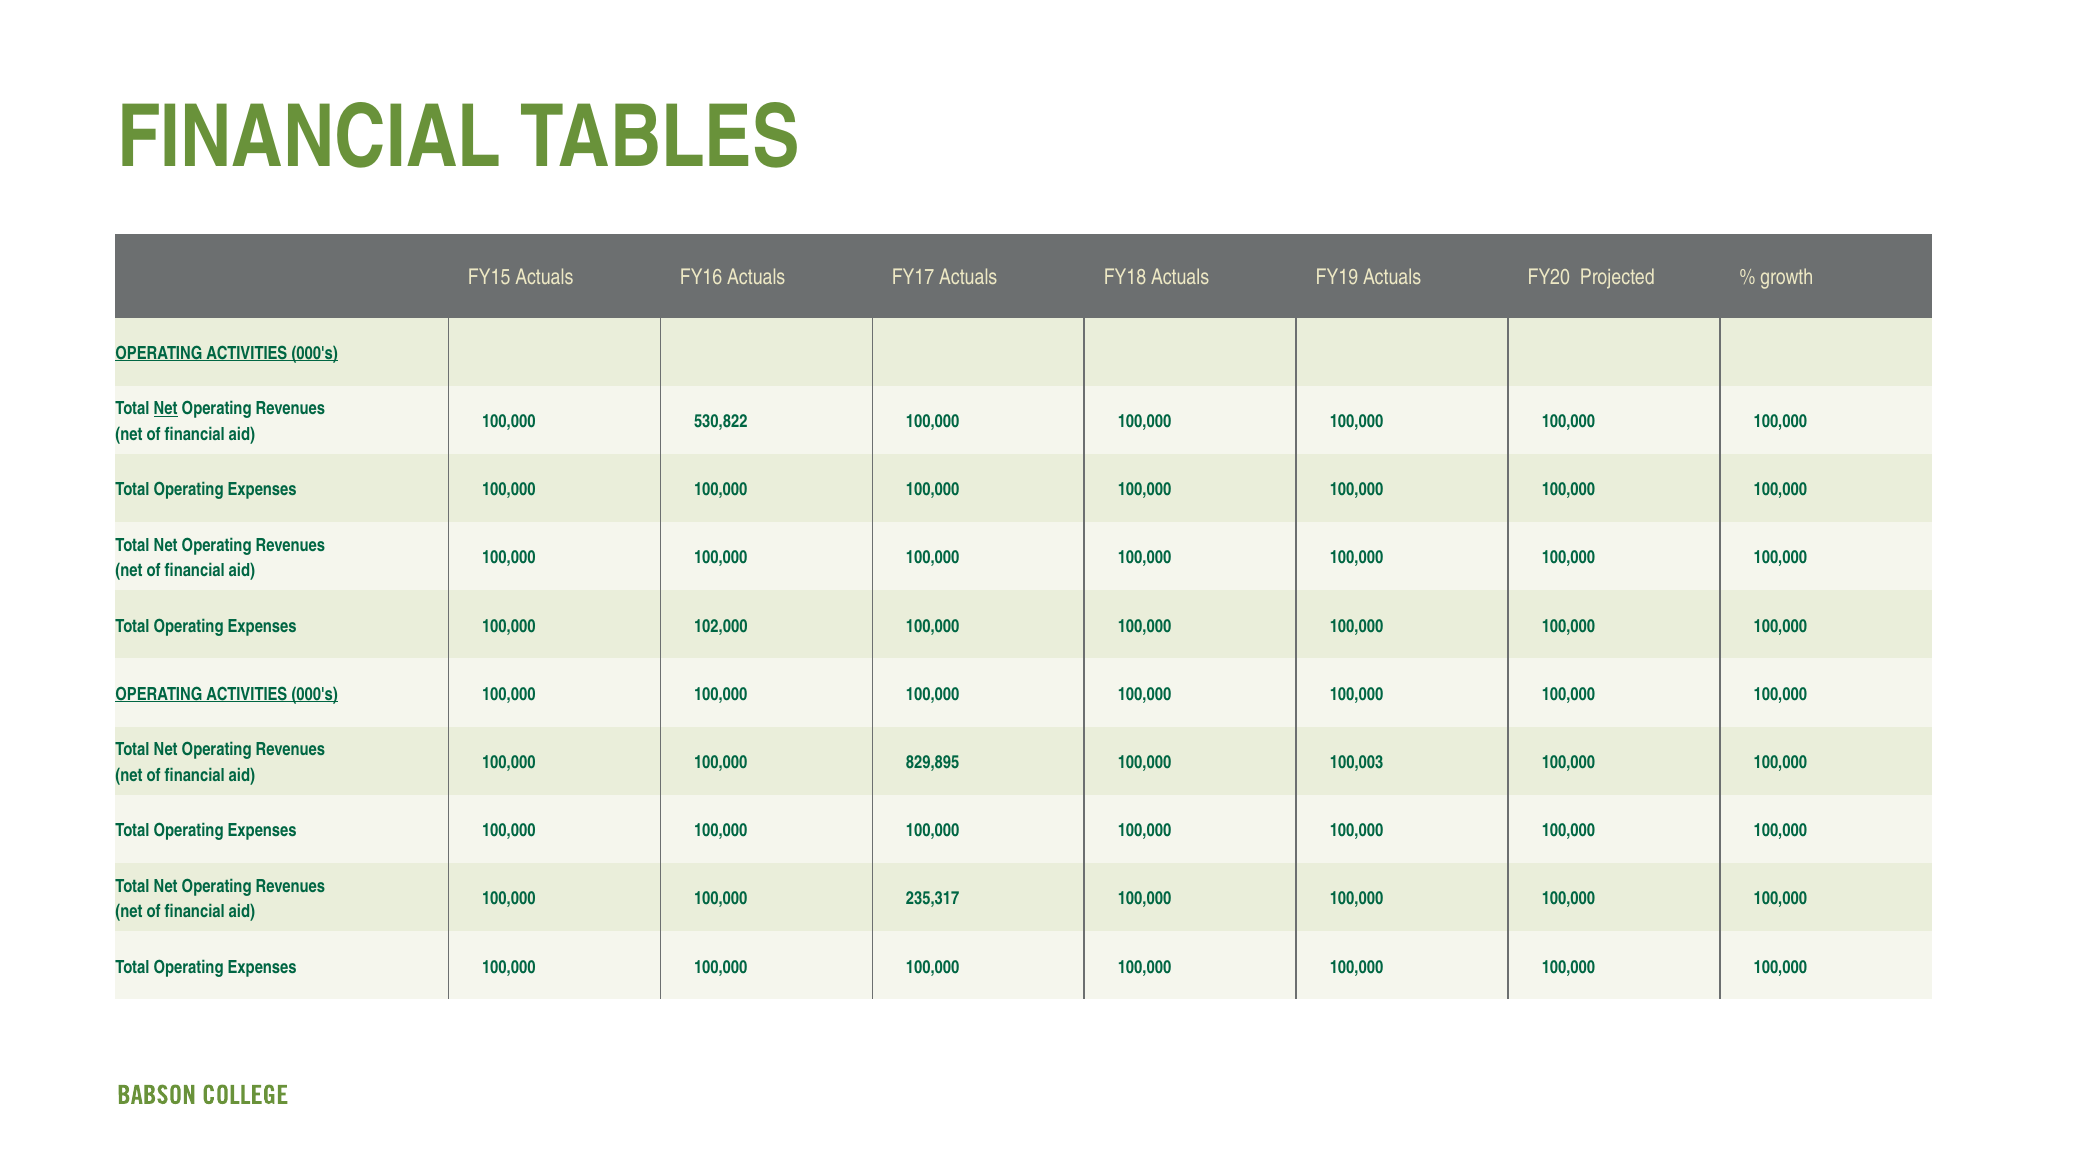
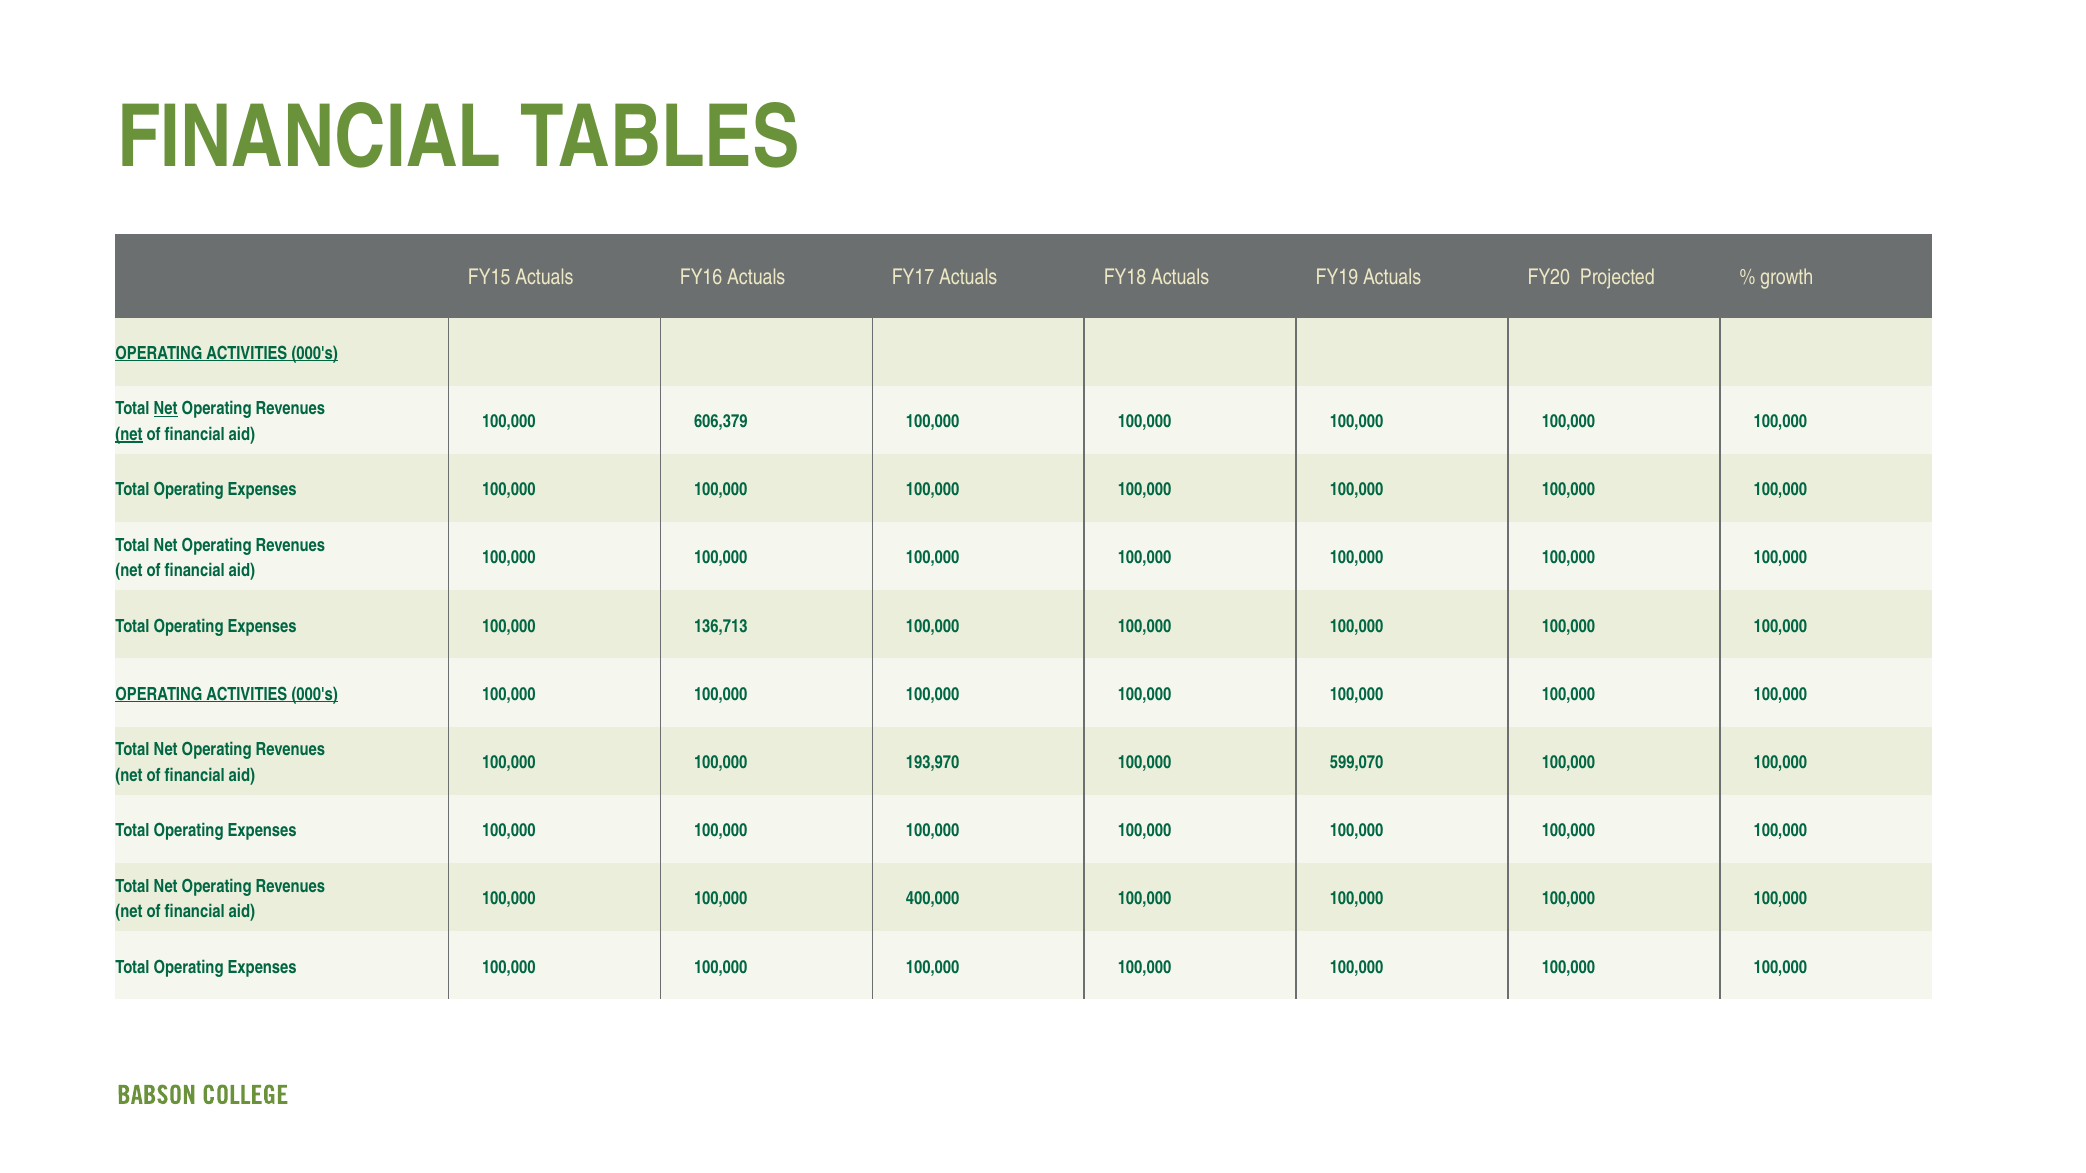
530,822: 530,822 -> 606,379
net at (129, 434) underline: none -> present
102,000: 102,000 -> 136,713
829,895: 829,895 -> 193,970
100,003: 100,003 -> 599,070
235,317: 235,317 -> 400,000
